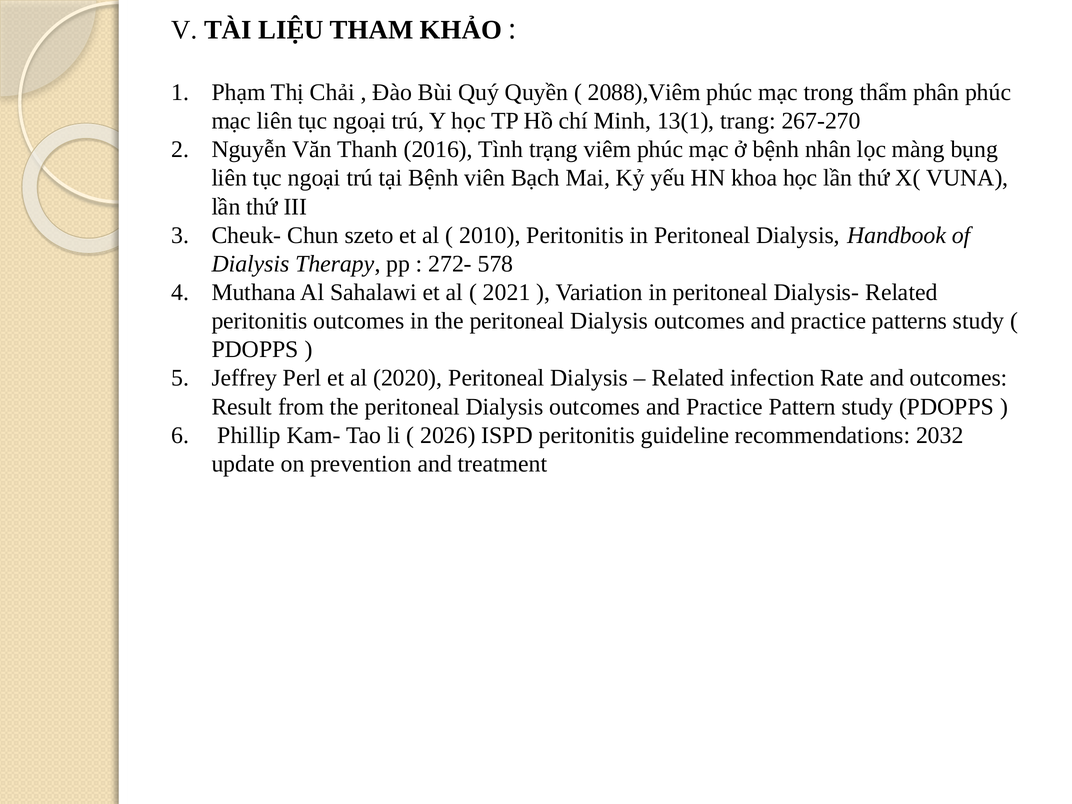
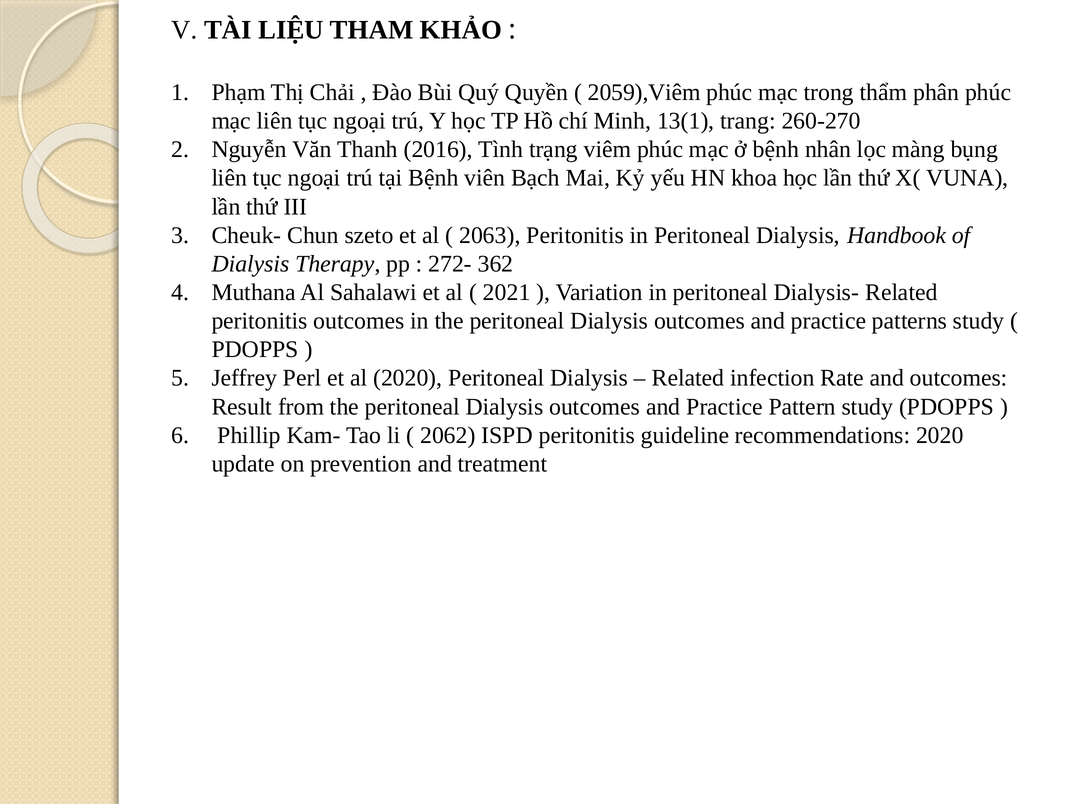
2088),Viêm: 2088),Viêm -> 2059),Viêm
267-270: 267-270 -> 260-270
2010: 2010 -> 2063
578: 578 -> 362
2026: 2026 -> 2062
recommendations 2032: 2032 -> 2020
